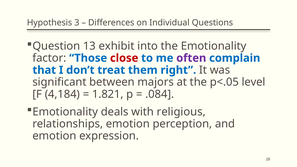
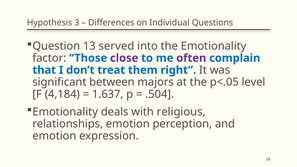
exhibit: exhibit -> served
close colour: red -> purple
1.821: 1.821 -> 1.637
.084: .084 -> .504
